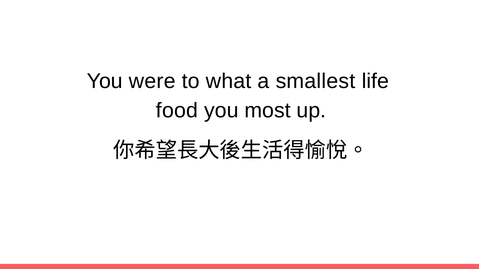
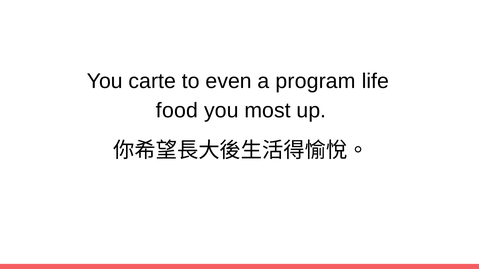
were: were -> carte
what: what -> even
smallest: smallest -> program
